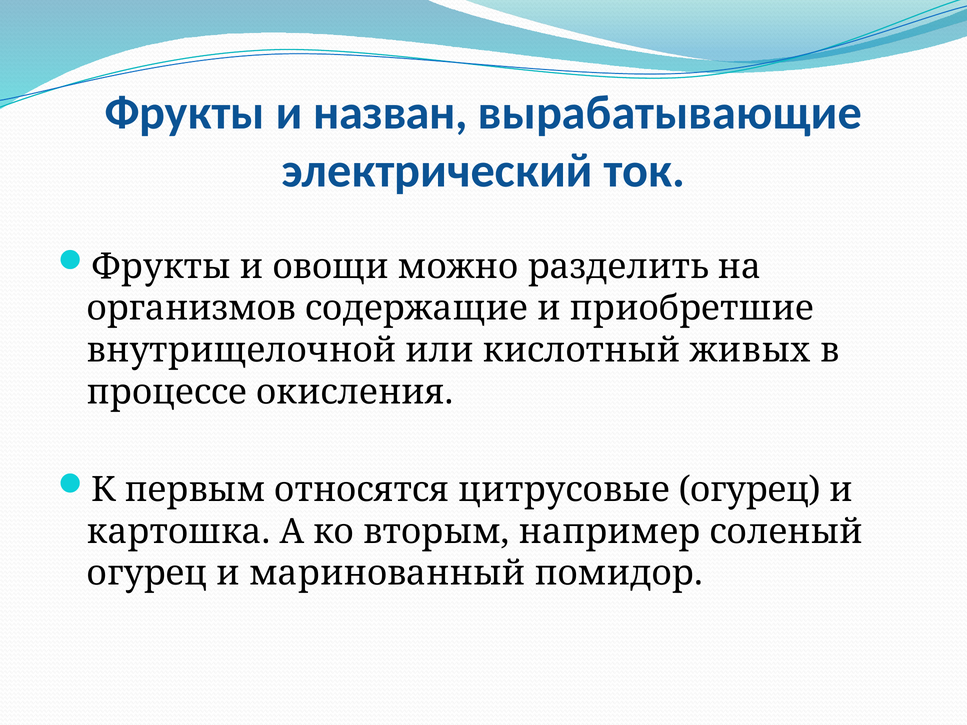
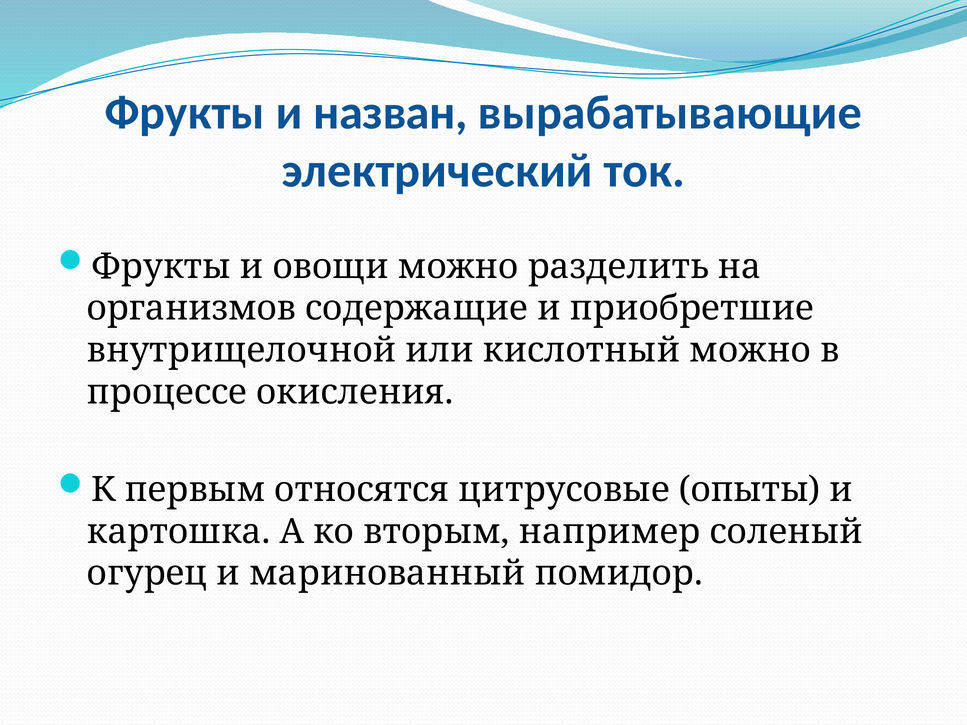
кислотный живых: живых -> можно
цитрусовые огурец: огурец -> опыты
